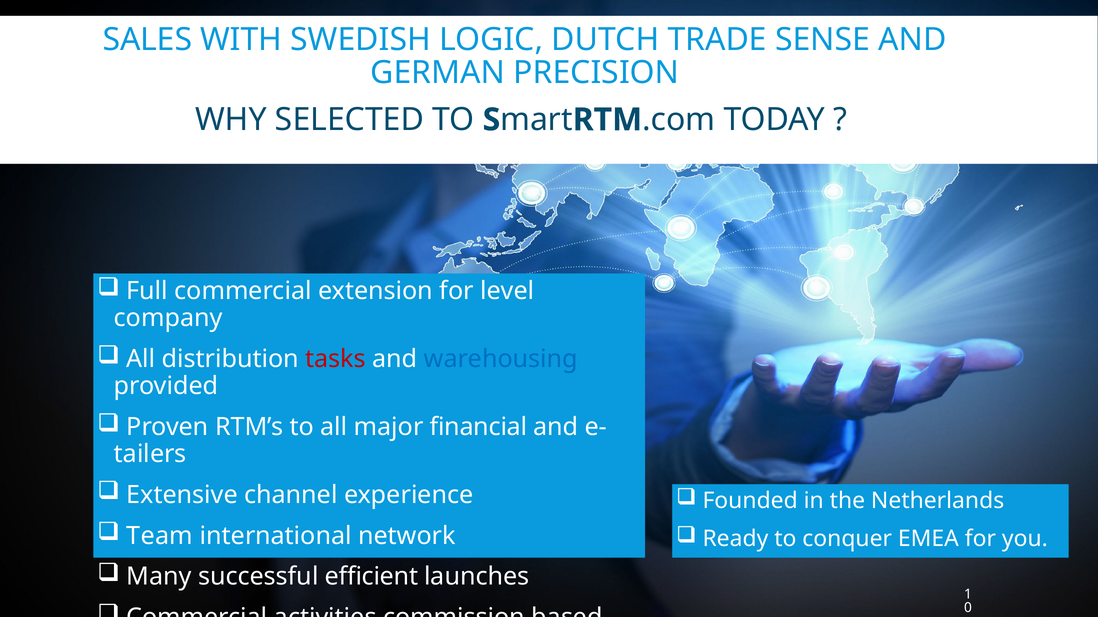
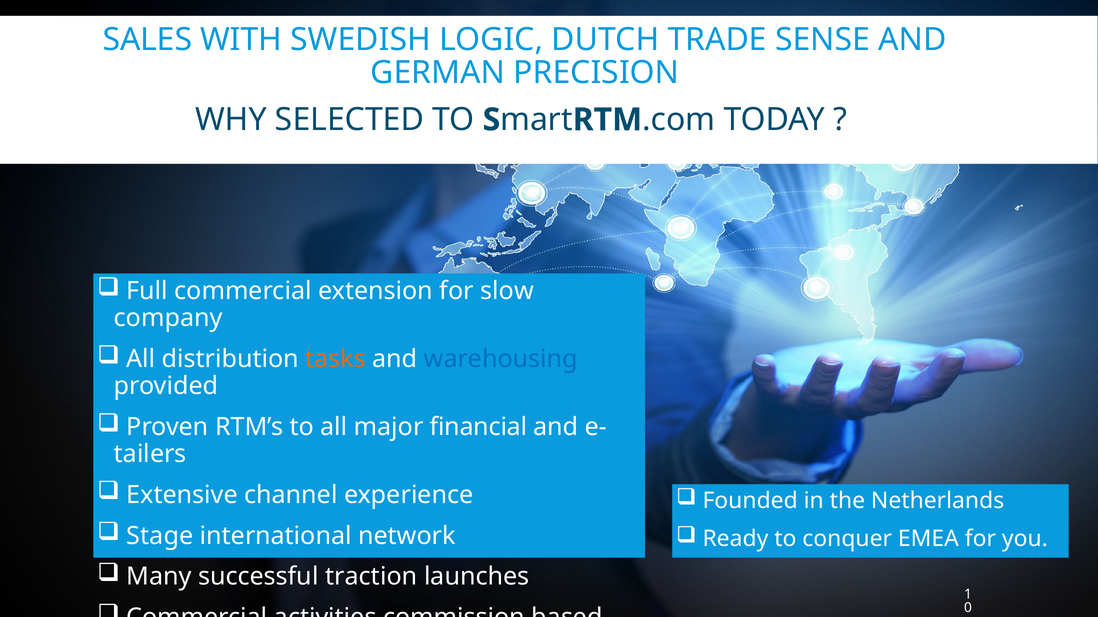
level: level -> slow
tasks colour: red -> orange
Team: Team -> Stage
efficient: efficient -> traction
